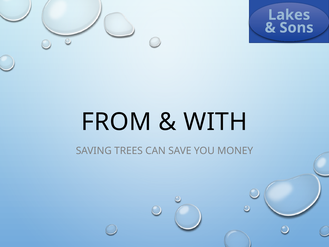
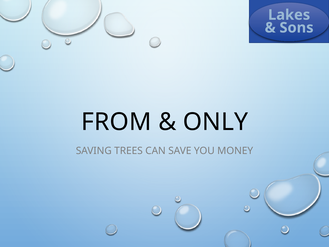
WITH: WITH -> ONLY
